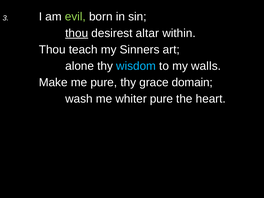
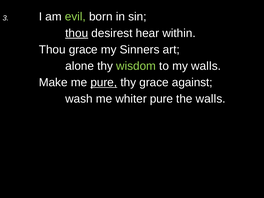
altar: altar -> hear
Thou teach: teach -> grace
wisdom colour: light blue -> light green
pure at (104, 82) underline: none -> present
domain: domain -> against
the heart: heart -> walls
